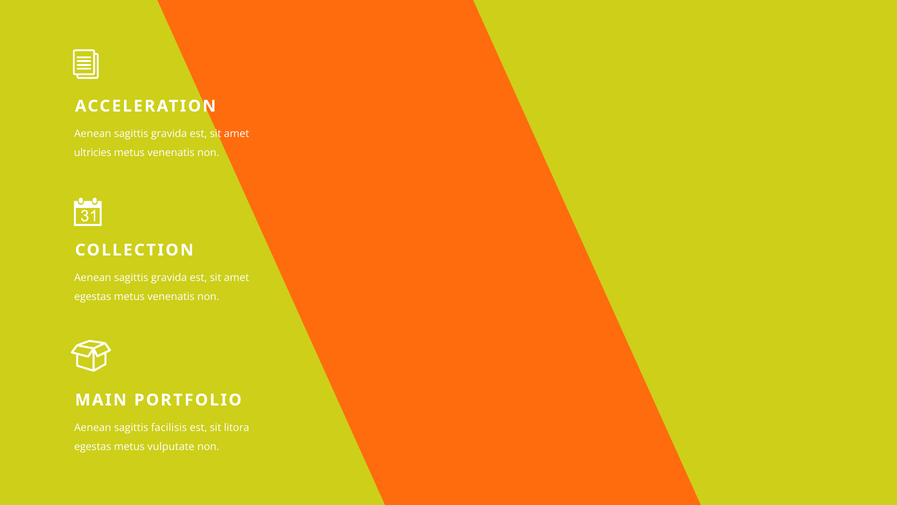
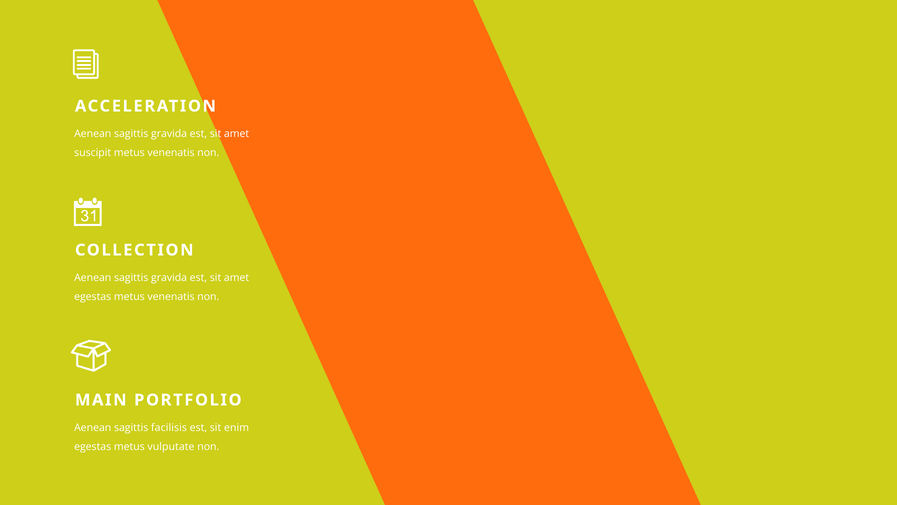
ultricies: ultricies -> suscipit
litora: litora -> enim
